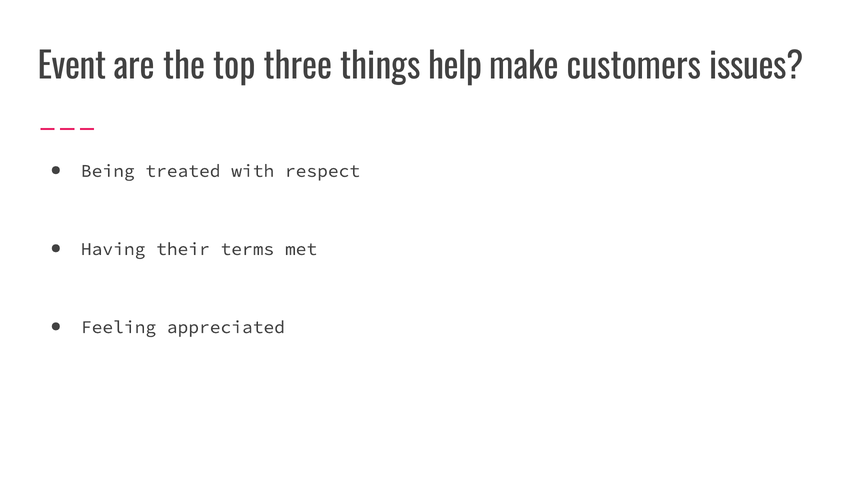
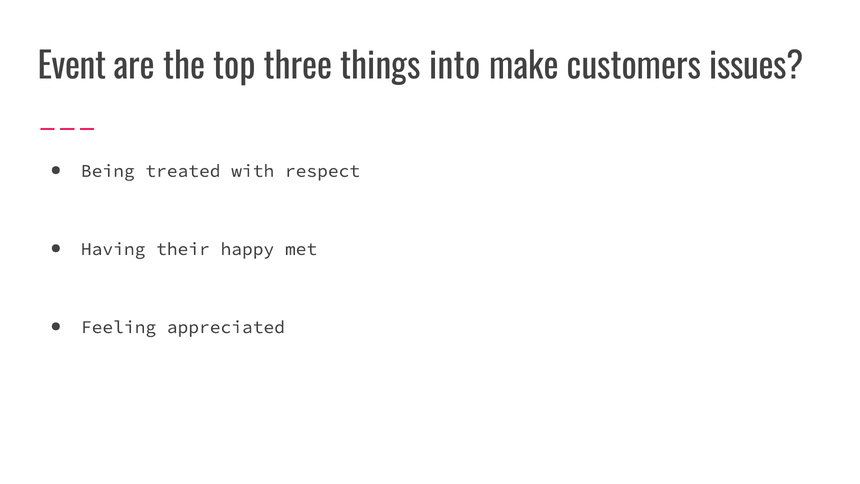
help: help -> into
terms: terms -> happy
